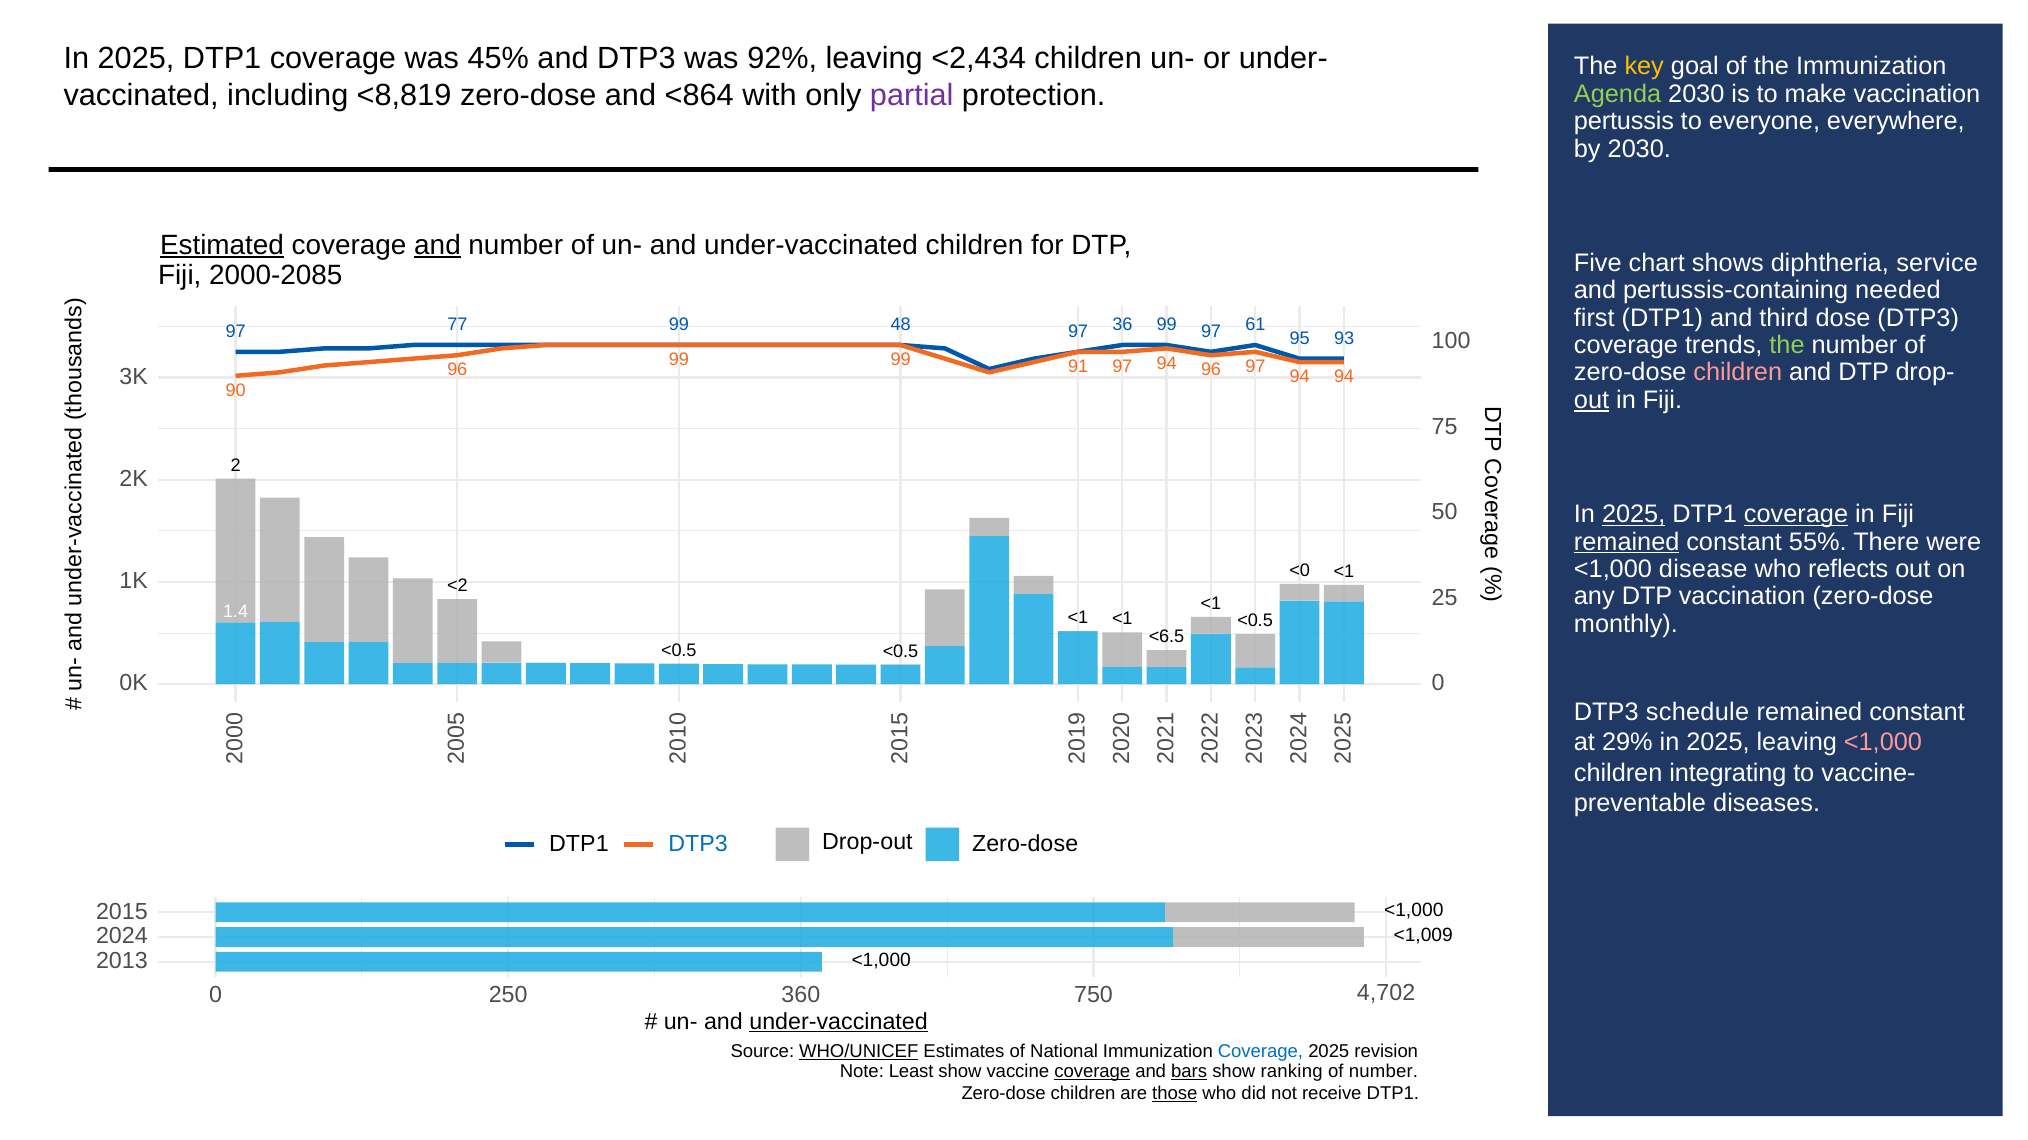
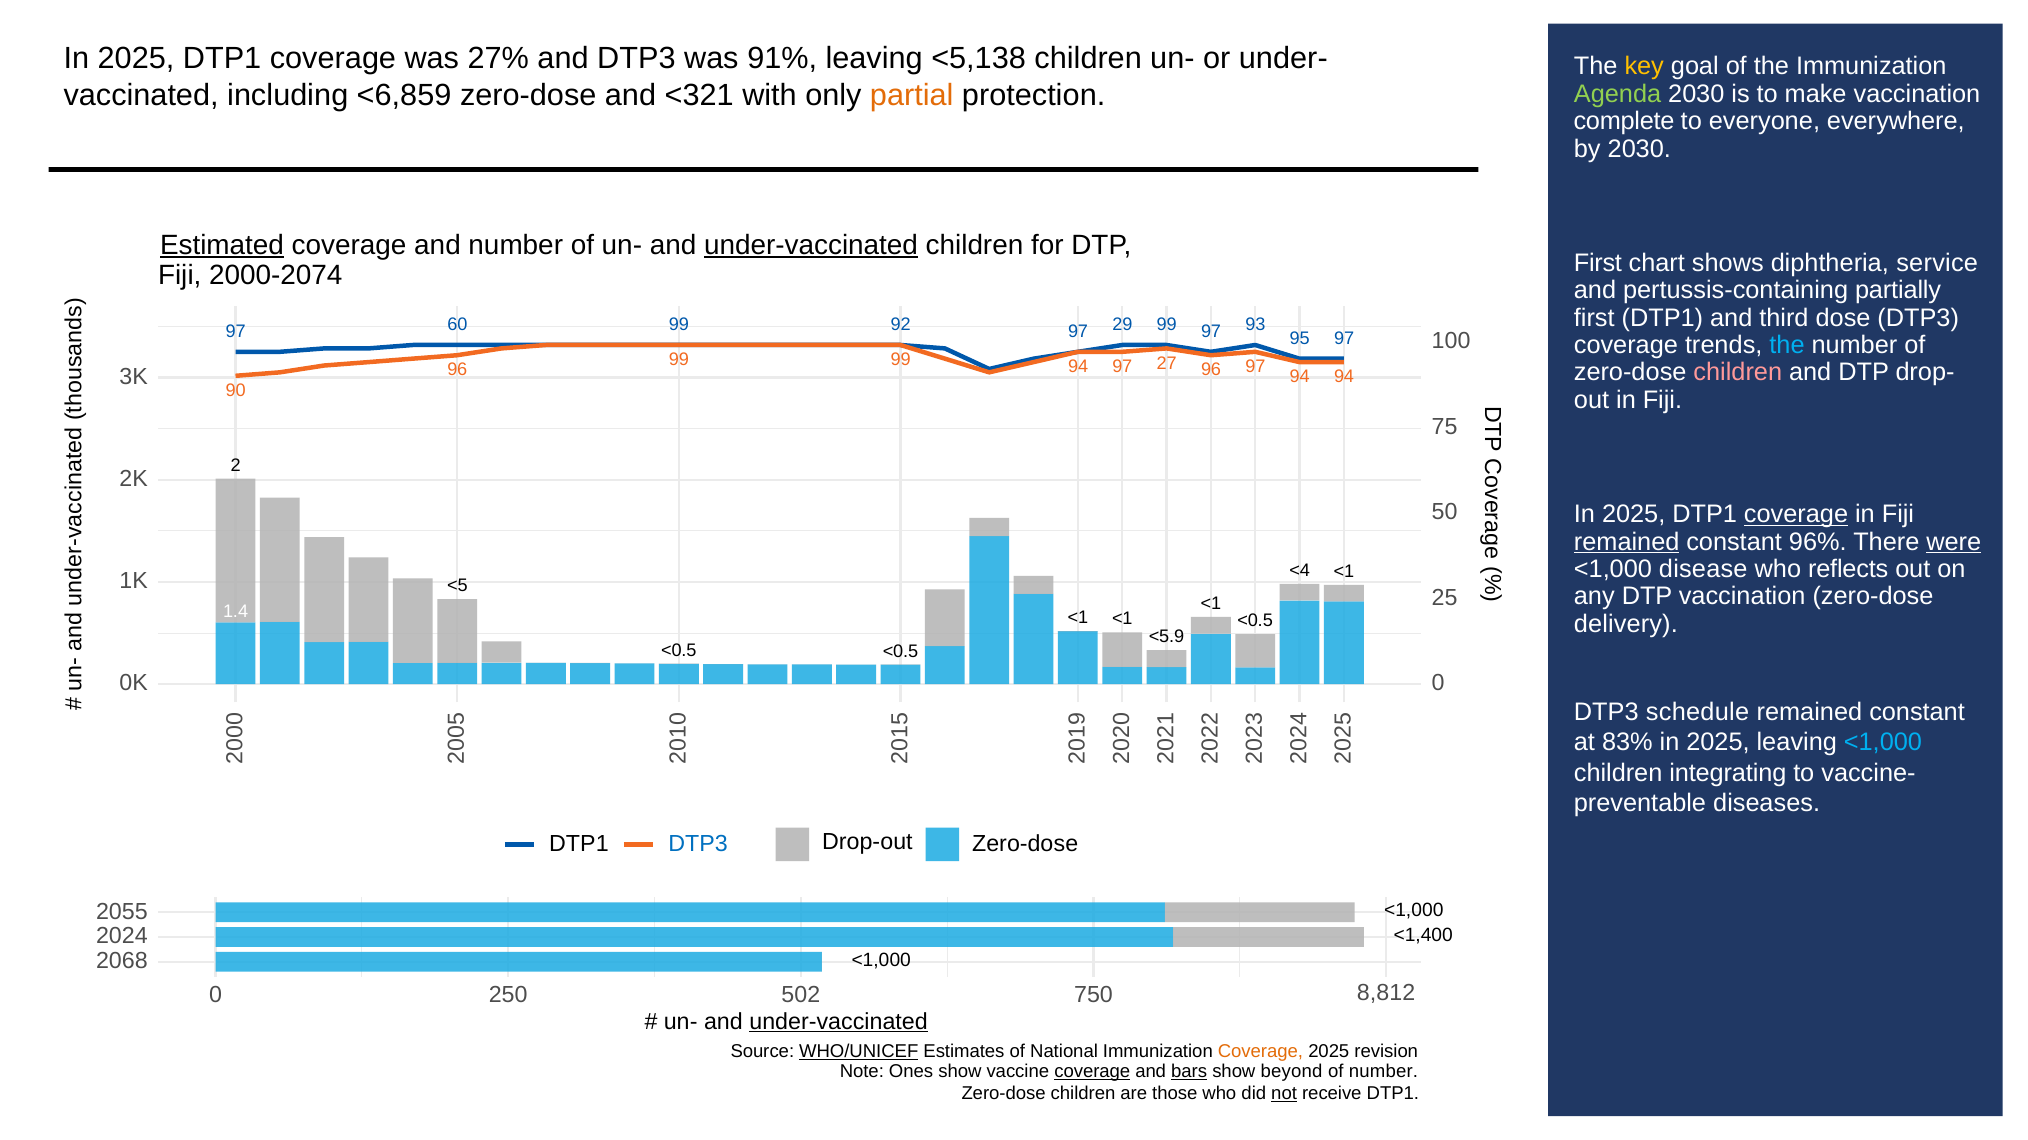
45%: 45% -> 27%
92%: 92% -> 91%
<2,434: <2,434 -> <5,138
<8,819: <8,819 -> <6,859
<864: <864 -> <321
partial colour: purple -> orange
pertussis: pertussis -> complete
and at (437, 245) underline: present -> none
under-vaccinated at (811, 245) underline: none -> present
Five at (1598, 263): Five -> First
2000-2085: 2000-2085 -> 2000-2074
needed: needed -> partially
77: 77 -> 60
48: 48 -> 92
36: 36 -> 29
61: 61 -> 93
95 93: 93 -> 97
the at (1787, 345) colour: light green -> light blue
99 91: 91 -> 94
94 at (1167, 363): 94 -> 27
out at (1592, 400) underline: present -> none
2025 at (1634, 515) underline: present -> none
55%: 55% -> 96%
were underline: none -> present
<0: <0 -> <4
<2: <2 -> <5
monthly: monthly -> delivery
<6.5: <6.5 -> <5.9
29%: 29% -> 83%
<1,000 at (1883, 743) colour: pink -> light blue
2015: 2015 -> 2055
<1,009: <1,009 -> <1,400
2013: 2013 -> 2068
360: 360 -> 502
4,702: 4,702 -> 8,812
Coverage at (1260, 1052) colour: blue -> orange
Least: Least -> Ones
ranking: ranking -> beyond
those underline: present -> none
not underline: none -> present
